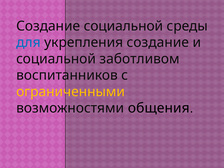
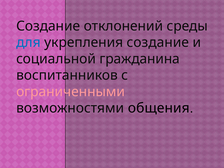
Создание социальной: социальной -> отклонений
заботливом: заботливом -> гражданина
ограниченными colour: yellow -> pink
